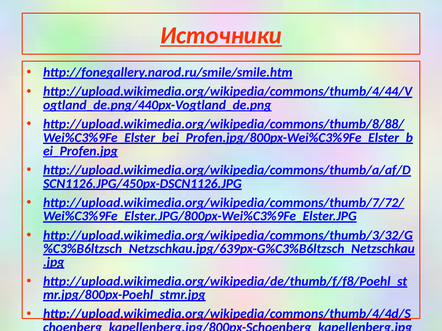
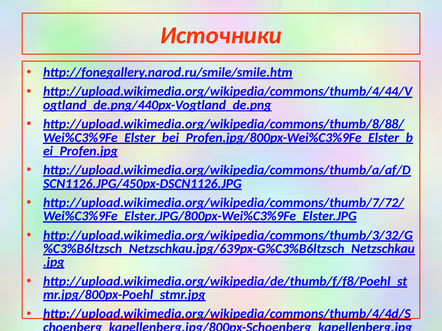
Источники underline: present -> none
